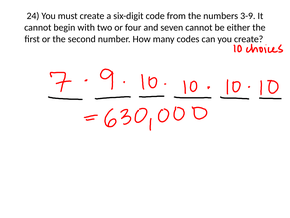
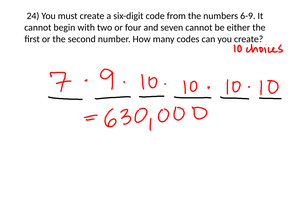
3-9: 3-9 -> 6-9
